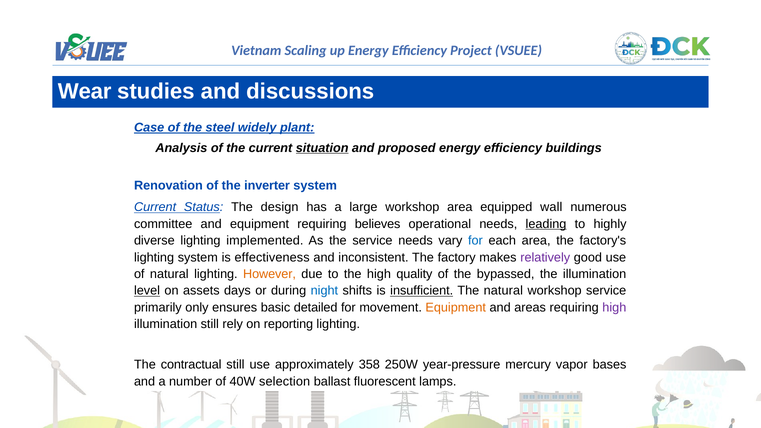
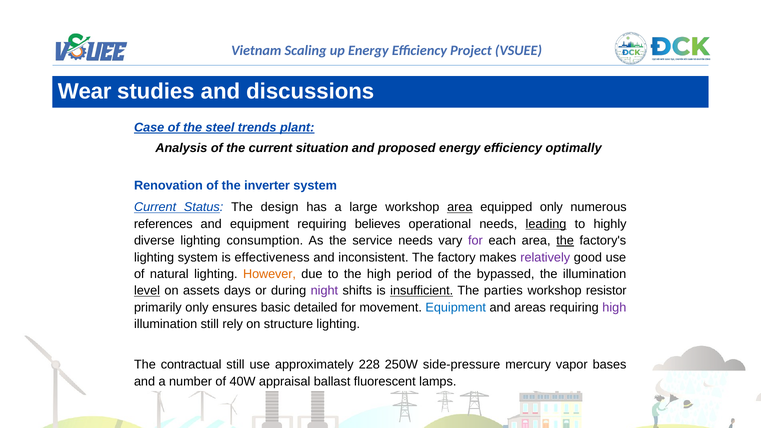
widely: widely -> trends
situation underline: present -> none
buildings: buildings -> optimally
area at (460, 207) underline: none -> present
equipped wall: wall -> only
committee: committee -> references
implemented: implemented -> consumption
for at (475, 241) colour: blue -> purple
the at (565, 241) underline: none -> present
quality: quality -> period
night colour: blue -> purple
The natural: natural -> parties
workshop service: service -> resistor
Equipment at (456, 308) colour: orange -> blue
reporting: reporting -> structure
358: 358 -> 228
year-pressure: year-pressure -> side-pressure
selection: selection -> appraisal
